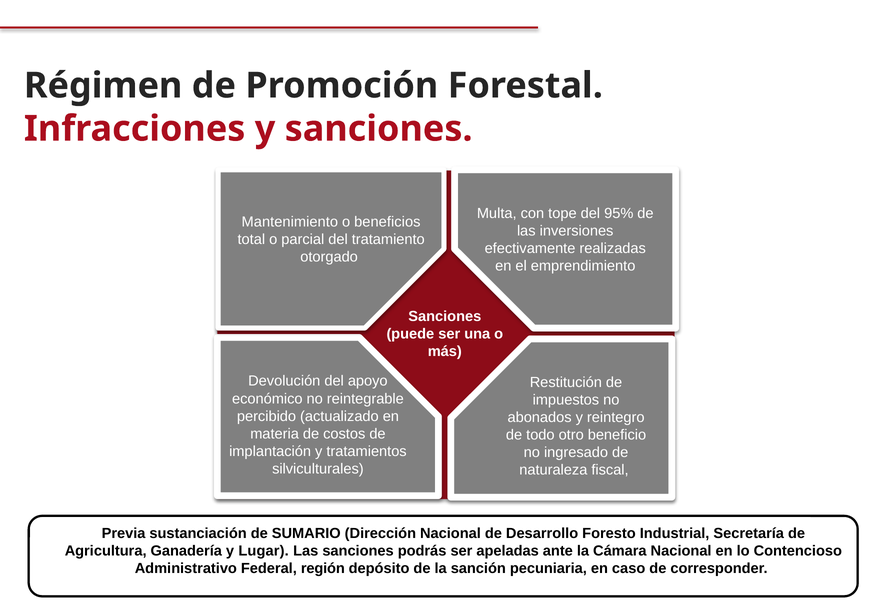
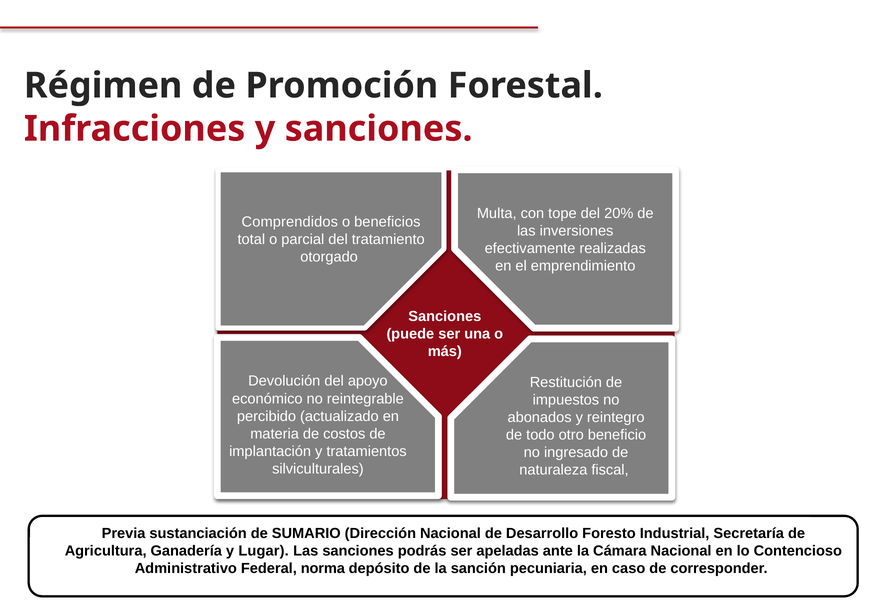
95%: 95% -> 20%
Mantenimiento: Mantenimiento -> Comprendidos
región: región -> norma
